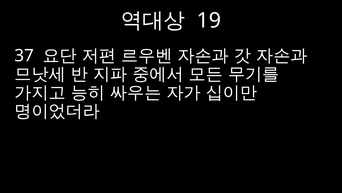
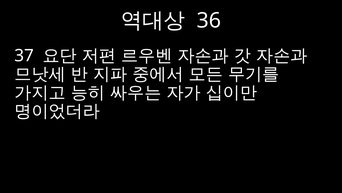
19: 19 -> 36
